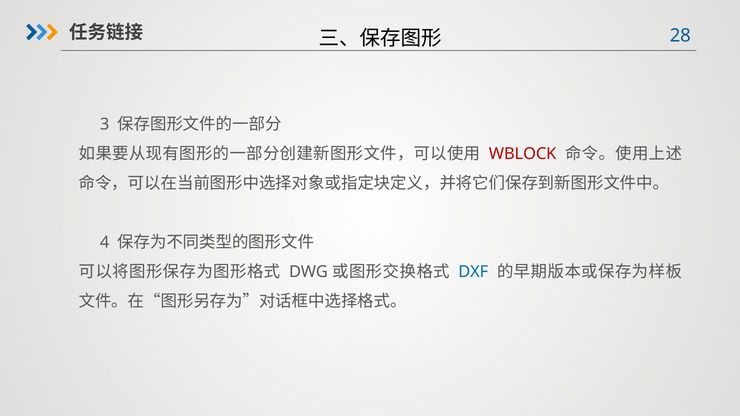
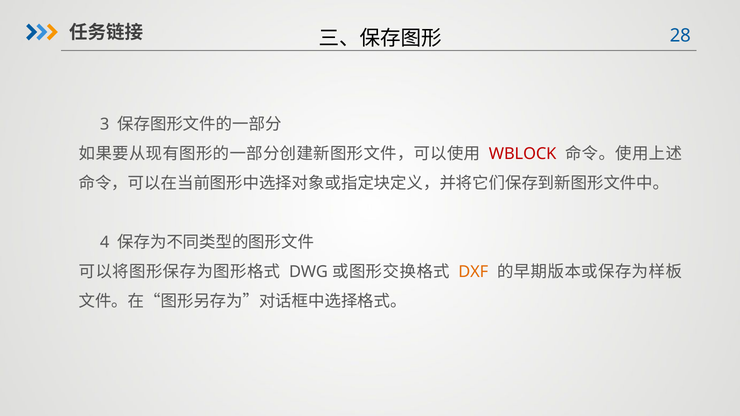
DXF colour: blue -> orange
